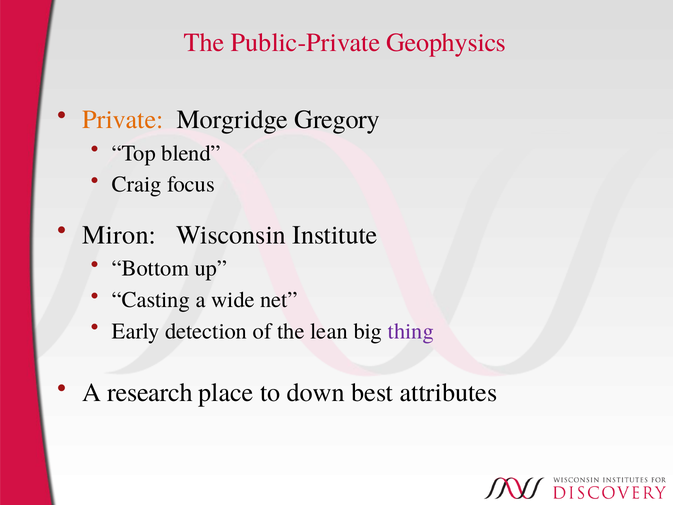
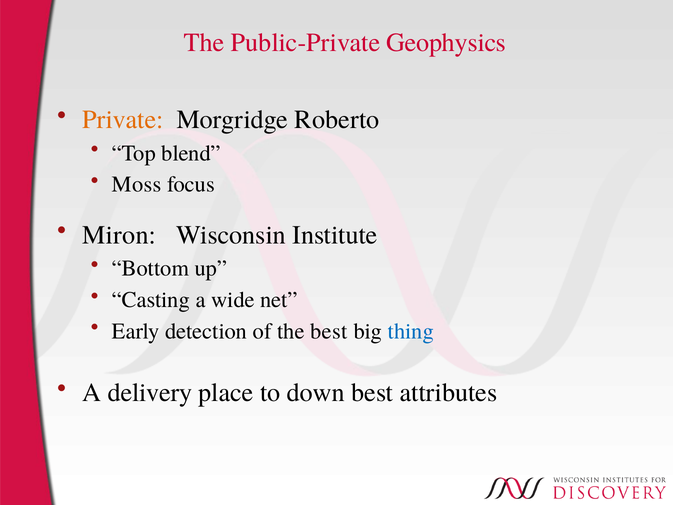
Gregory: Gregory -> Roberto
Craig: Craig -> Moss
the lean: lean -> best
thing colour: purple -> blue
research: research -> delivery
